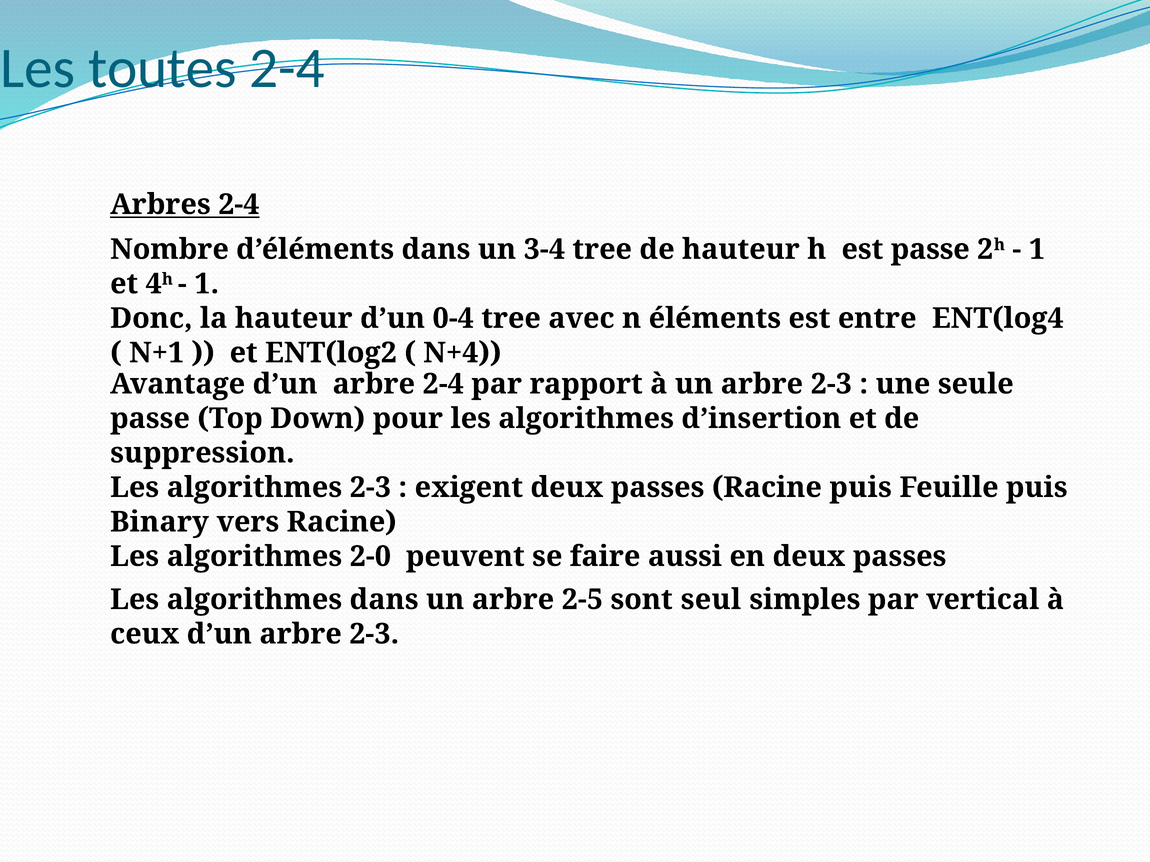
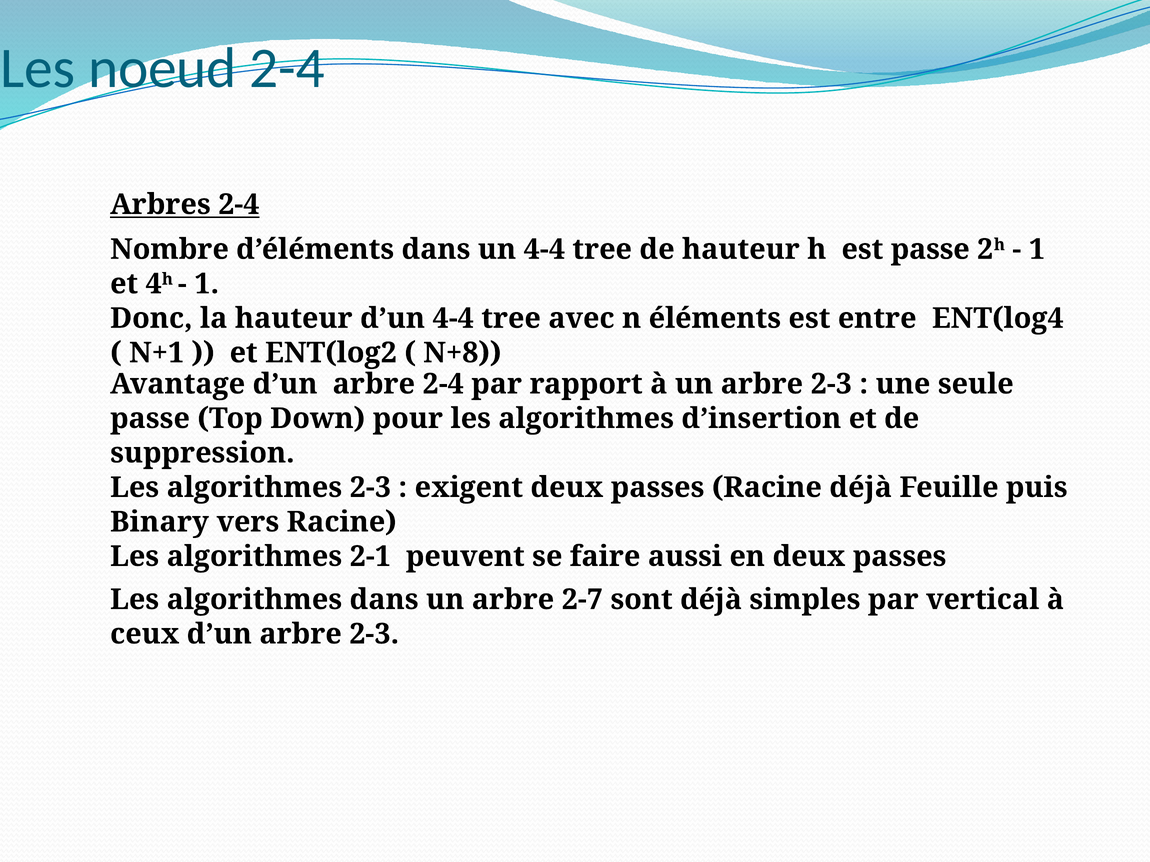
toutes: toutes -> noeud
un 3-4: 3-4 -> 4-4
d’un 0-4: 0-4 -> 4-4
N+4: N+4 -> N+8
Racine puis: puis -> déjà
2-0: 2-0 -> 2-1
2-5: 2-5 -> 2-7
sont seul: seul -> déjà
